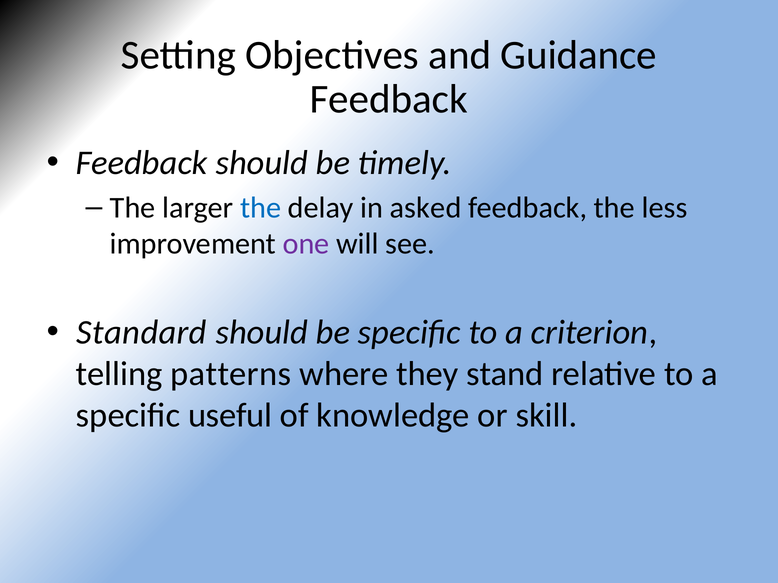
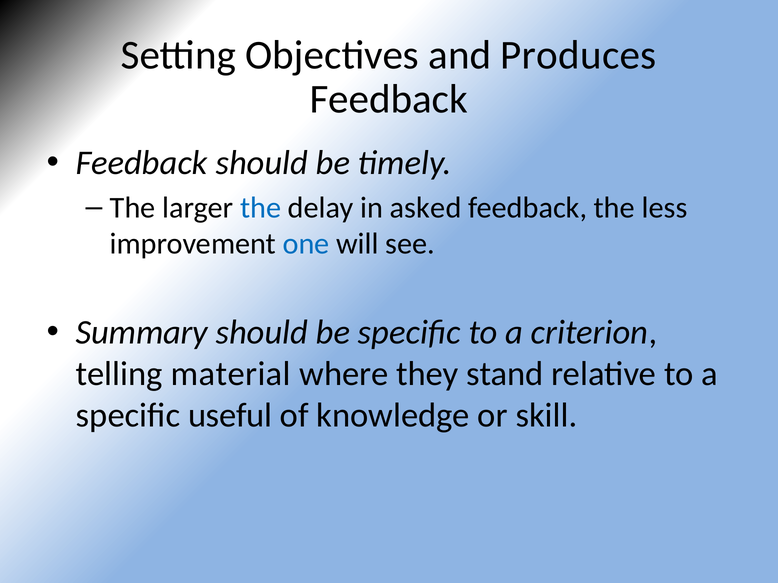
Guidance: Guidance -> Produces
one colour: purple -> blue
Standard: Standard -> Summary
patterns: patterns -> material
